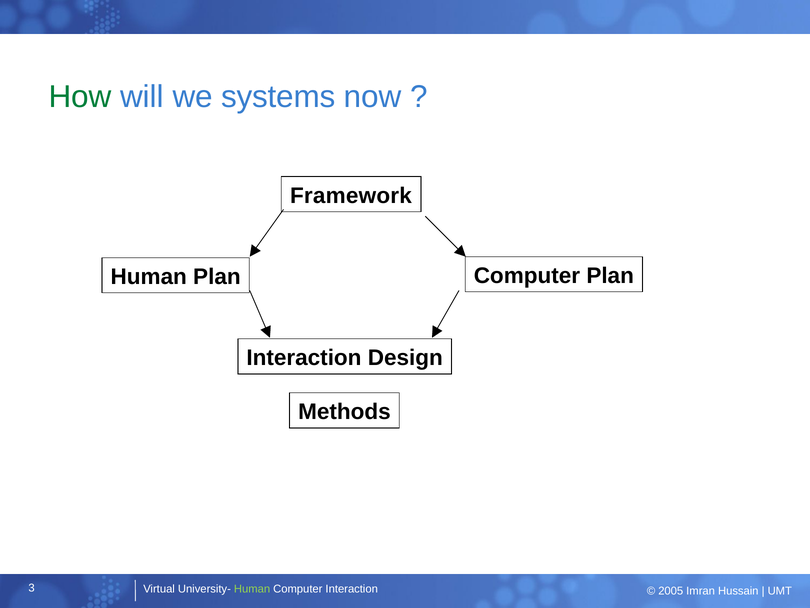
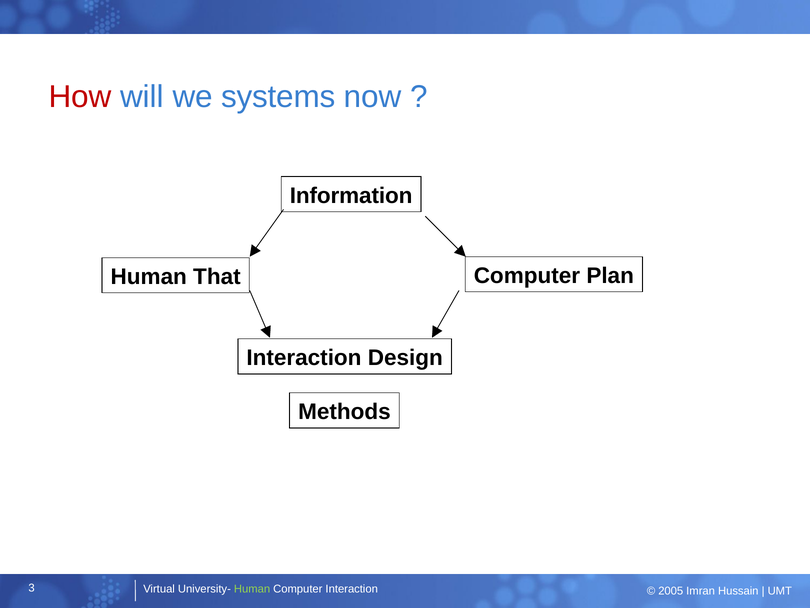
How colour: green -> red
Framework: Framework -> Information
Human Plan: Plan -> That
